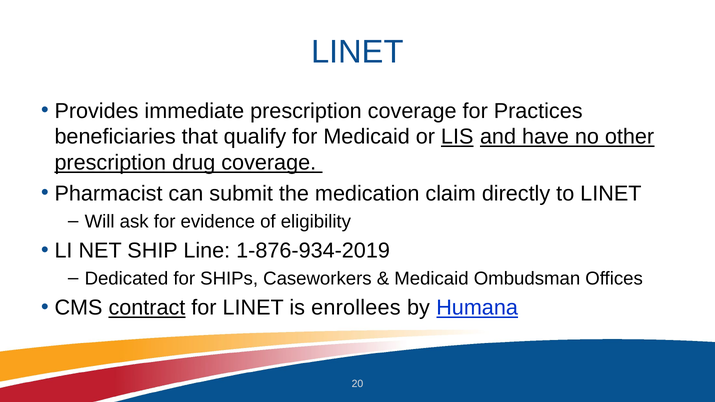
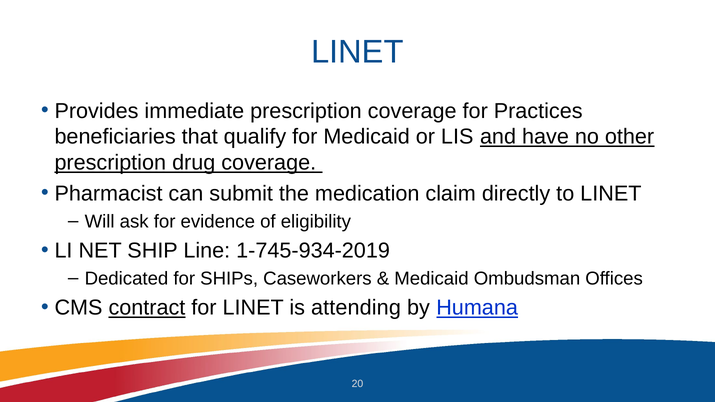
LIS underline: present -> none
1-876-934-2019: 1-876-934-2019 -> 1-745-934-2019
enrollees: enrollees -> attending
